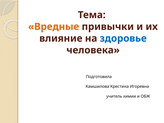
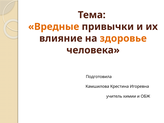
здоровье colour: blue -> orange
